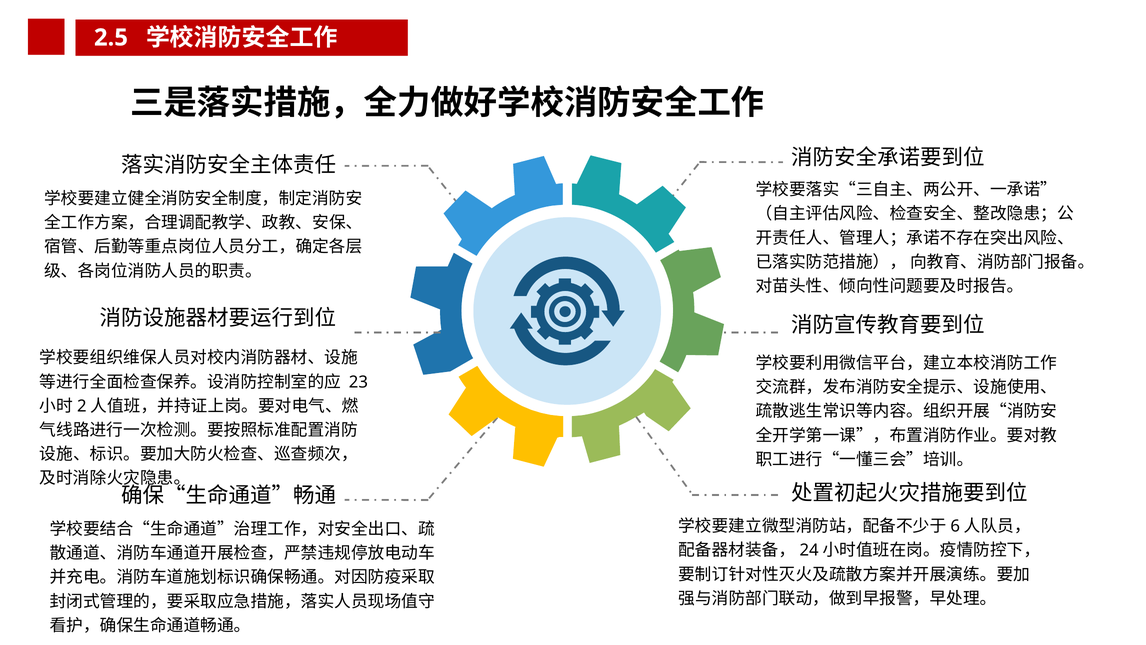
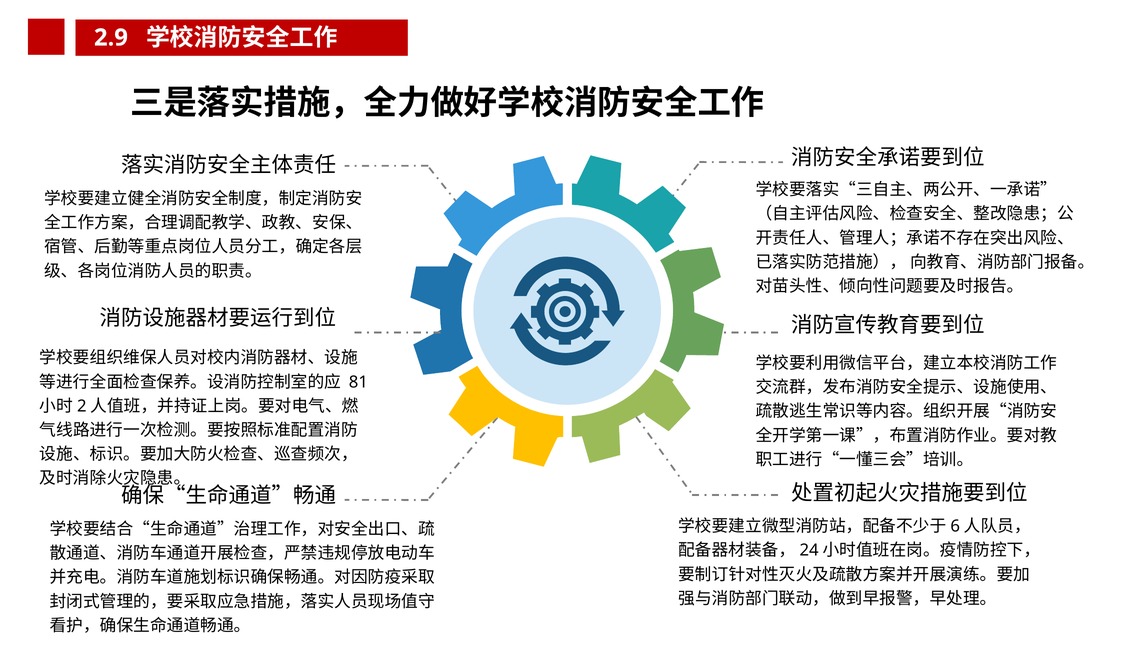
2.5: 2.5 -> 2.9
23: 23 -> 81
